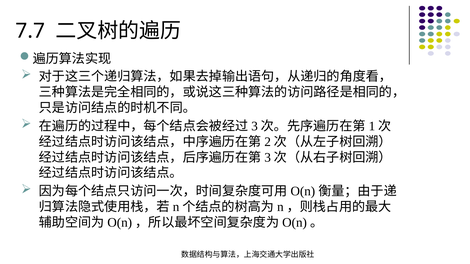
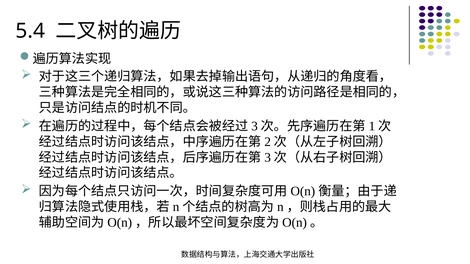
7.7: 7.7 -> 5.4
